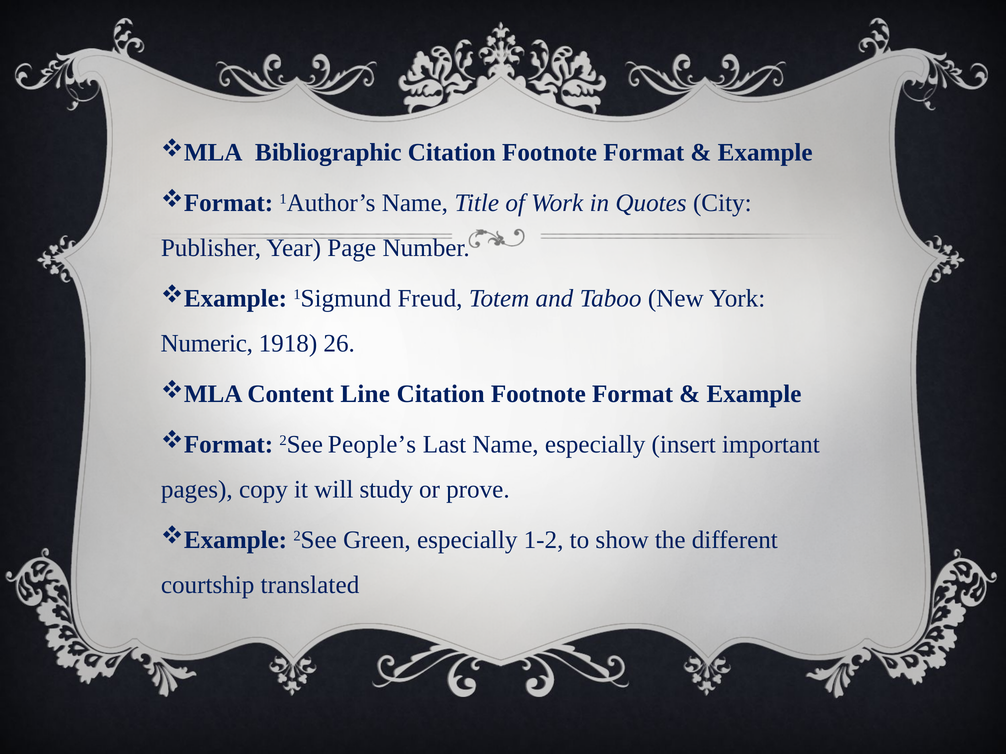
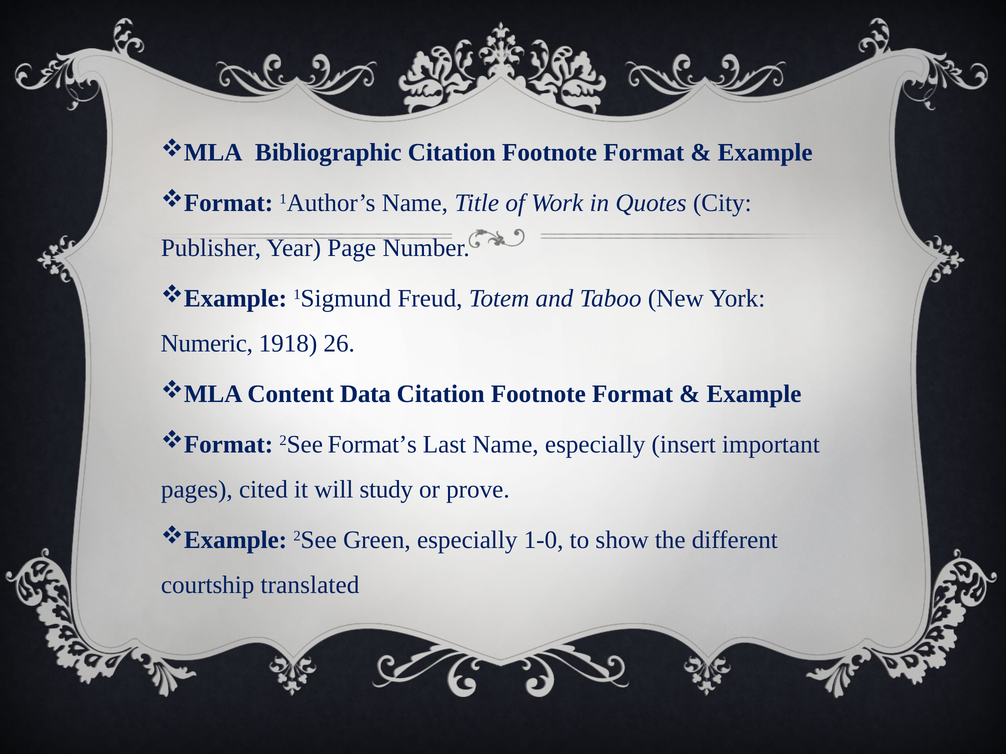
Line: Line -> Data
People’s: People’s -> Format’s
copy: copy -> cited
1-2: 1-2 -> 1-0
